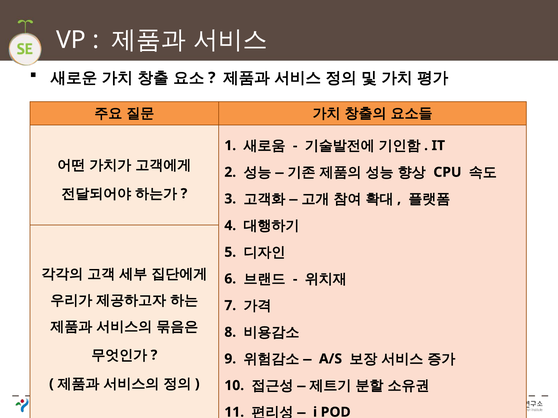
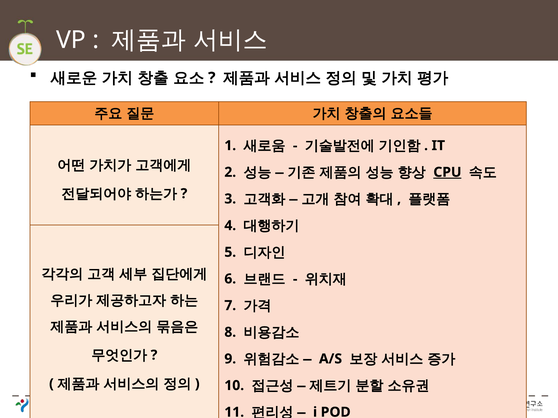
CPU underline: none -> present
